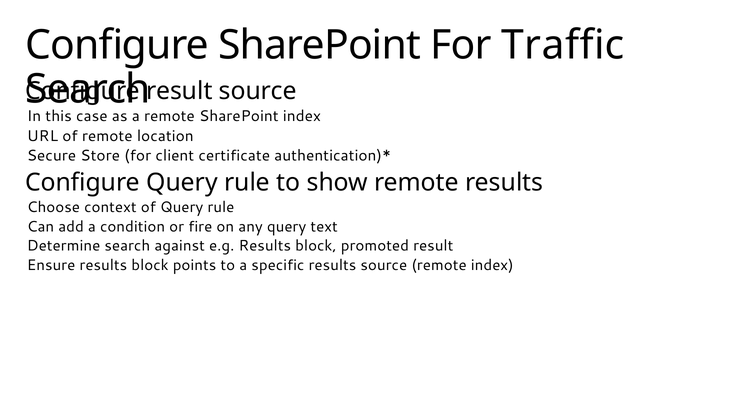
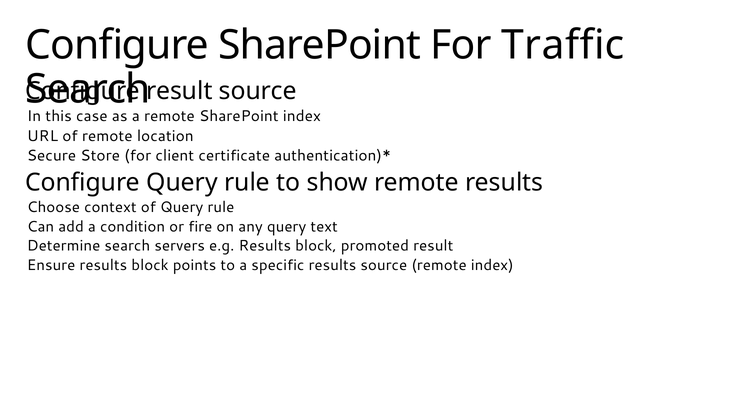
against: against -> servers
